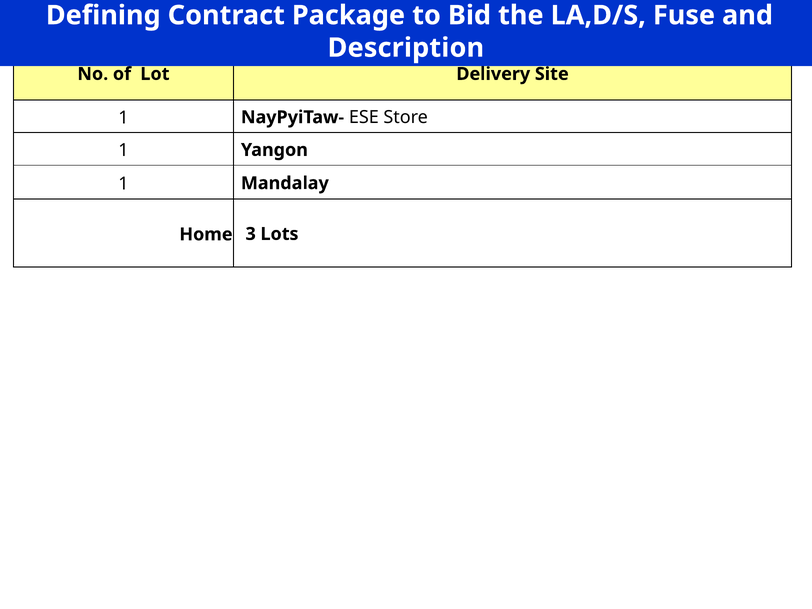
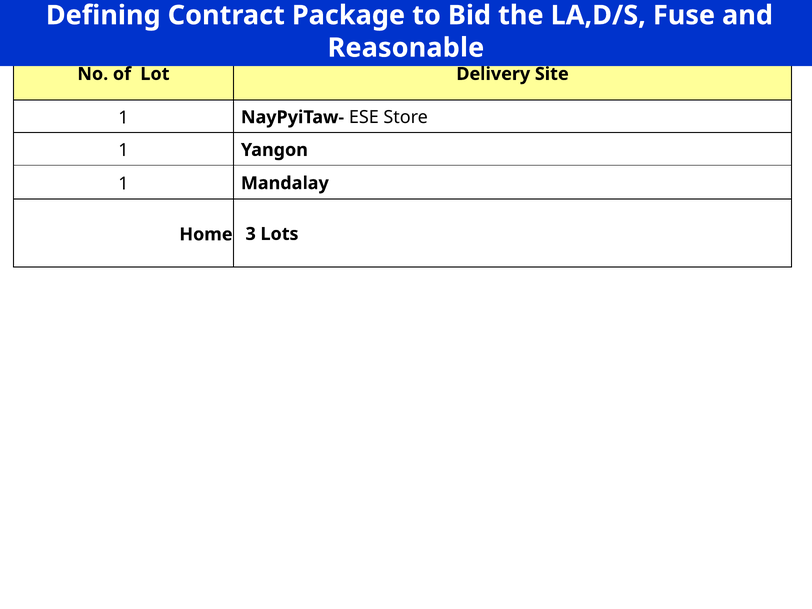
Description: Description -> Reasonable
